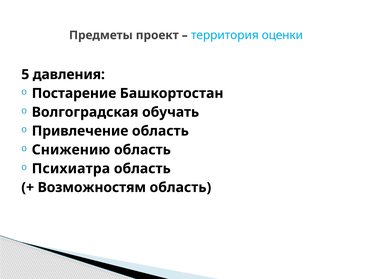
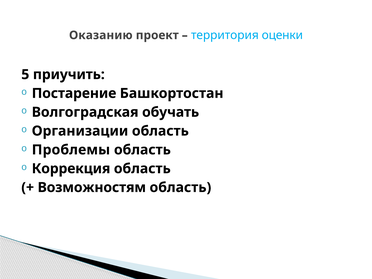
Предметы: Предметы -> Оказанию
давления: давления -> приучить
Привлечение: Привлечение -> Организации
Снижению: Снижению -> Проблемы
Психиатра: Психиатра -> Коррекция
